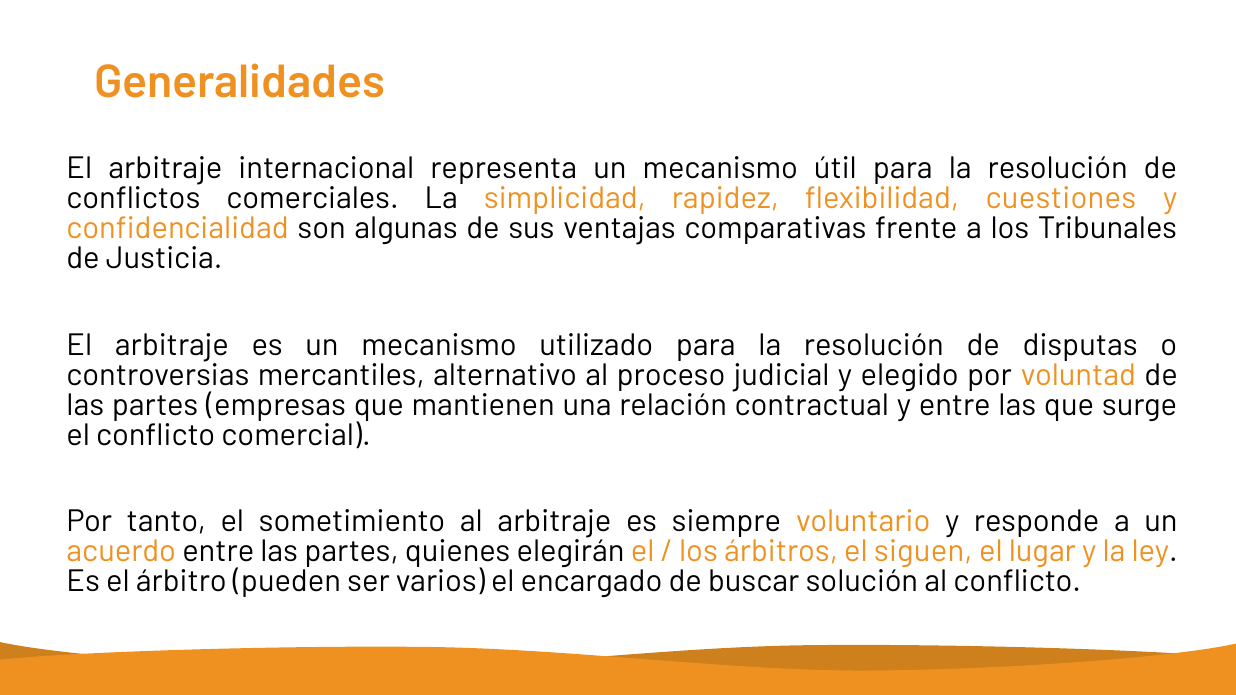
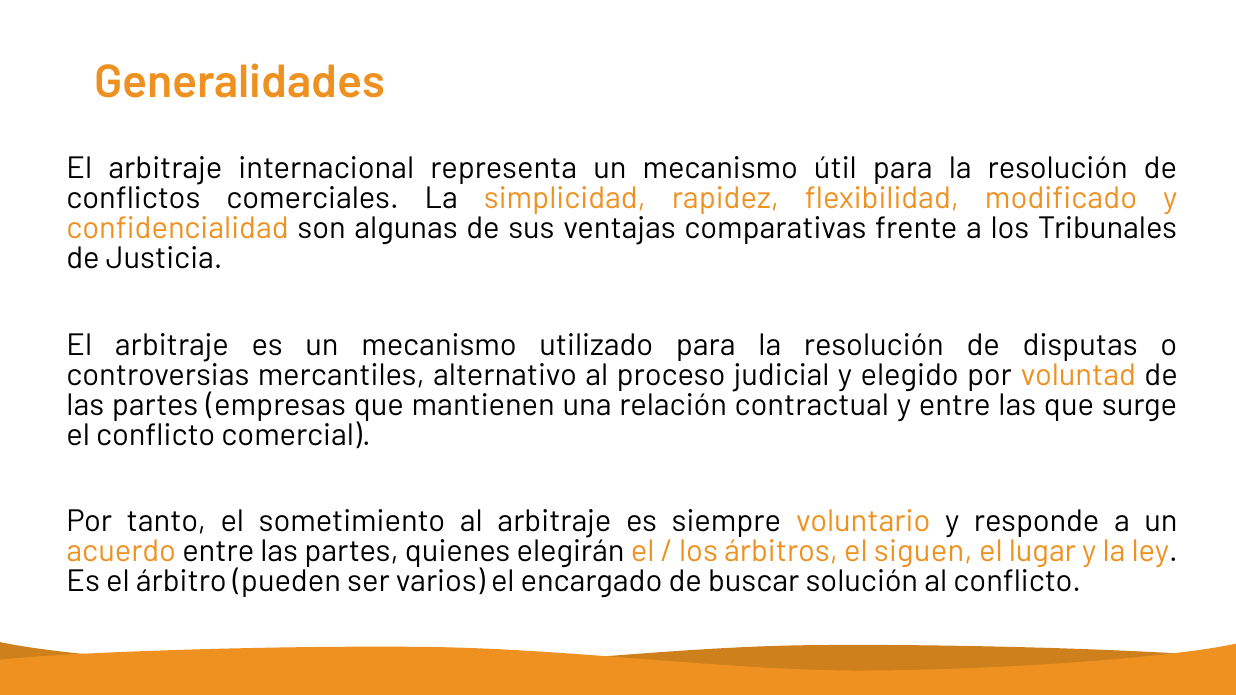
cuestiones: cuestiones -> modificado
